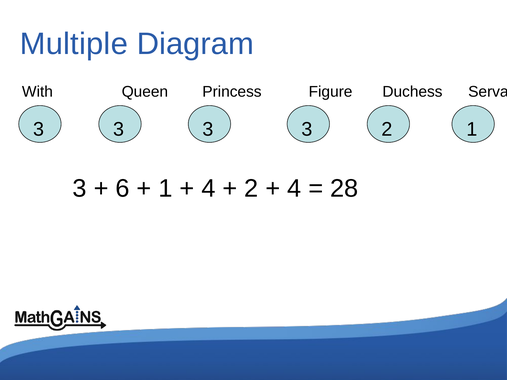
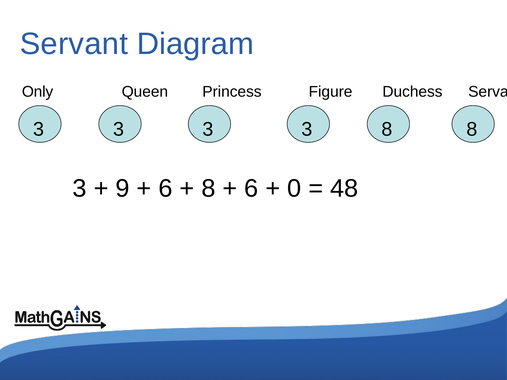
Multiple at (74, 44): Multiple -> Servant
With: With -> Only
2 at (387, 130): 2 -> 8
1 at (472, 130): 1 -> 8
6: 6 -> 9
1 at (166, 188): 1 -> 6
4 at (208, 188): 4 -> 8
2 at (251, 188): 2 -> 6
4 at (294, 188): 4 -> 0
28: 28 -> 48
